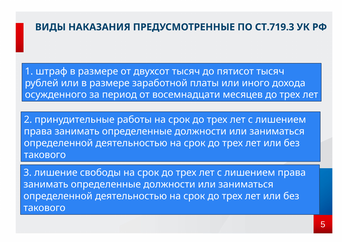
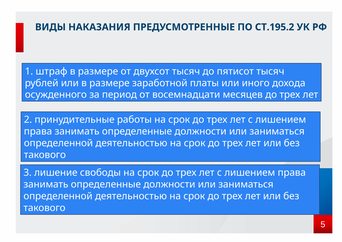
СТ.719.3: СТ.719.3 -> СТ.195.2
